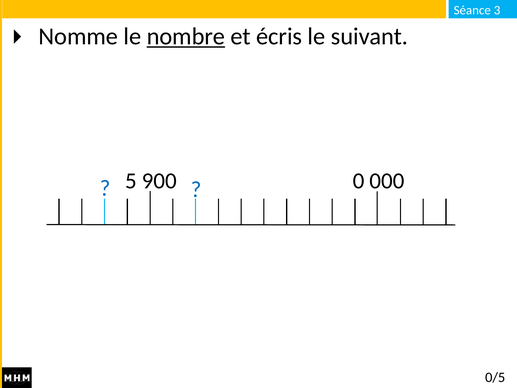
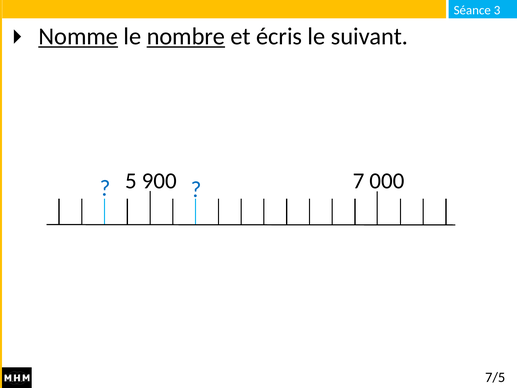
Nomme underline: none -> present
0: 0 -> 7
0/5: 0/5 -> 7/5
